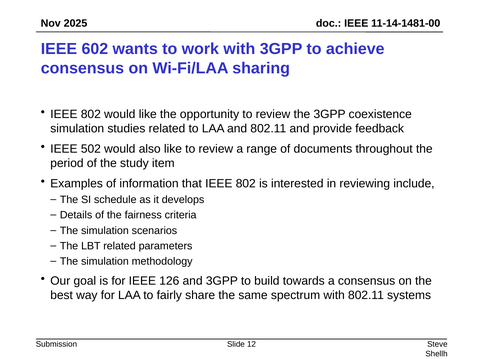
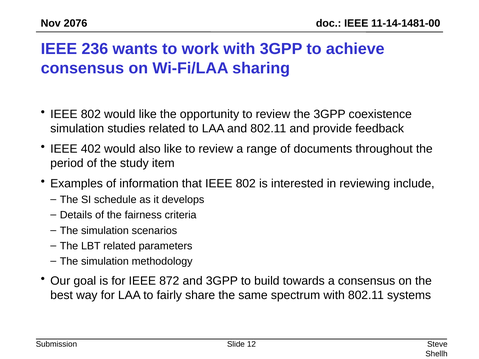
2025: 2025 -> 2076
602: 602 -> 236
502: 502 -> 402
126: 126 -> 872
